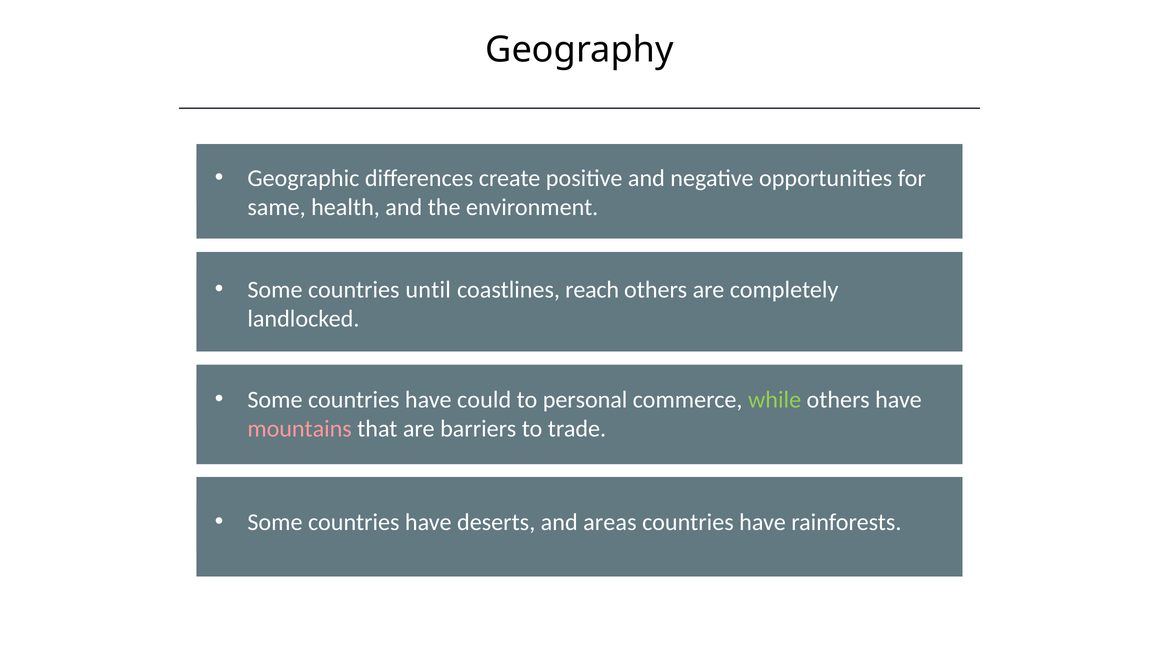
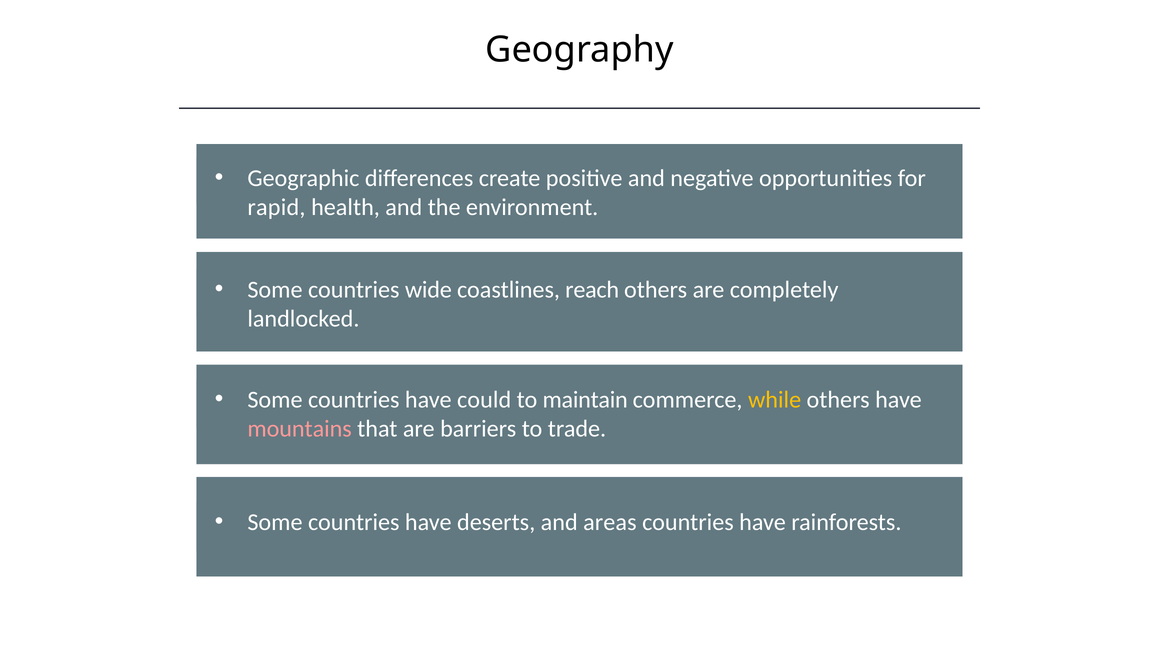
same: same -> rapid
until: until -> wide
personal: personal -> maintain
while colour: light green -> yellow
